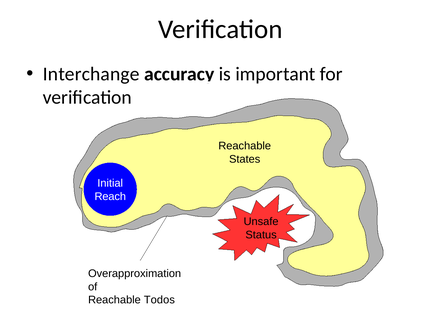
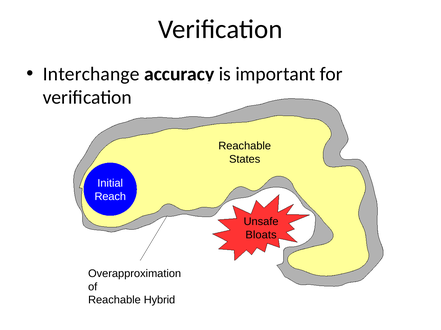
Status: Status -> Bloats
Todos: Todos -> Hybrid
